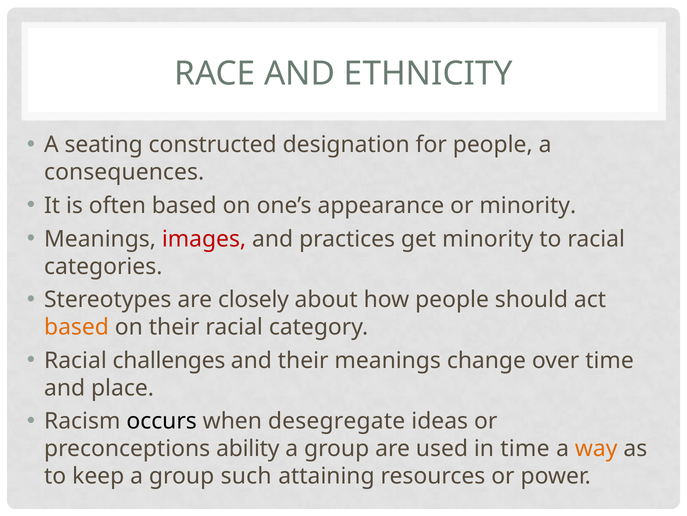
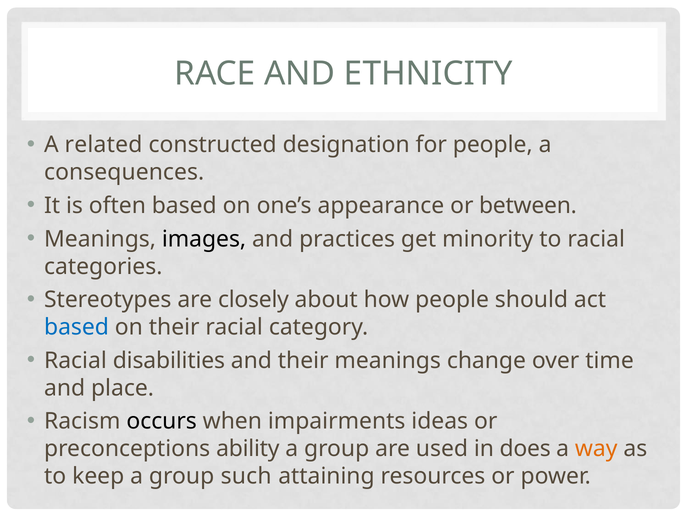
seating: seating -> related
or minority: minority -> between
images colour: red -> black
based at (77, 327) colour: orange -> blue
challenges: challenges -> disabilities
desegregate: desegregate -> impairments
in time: time -> does
